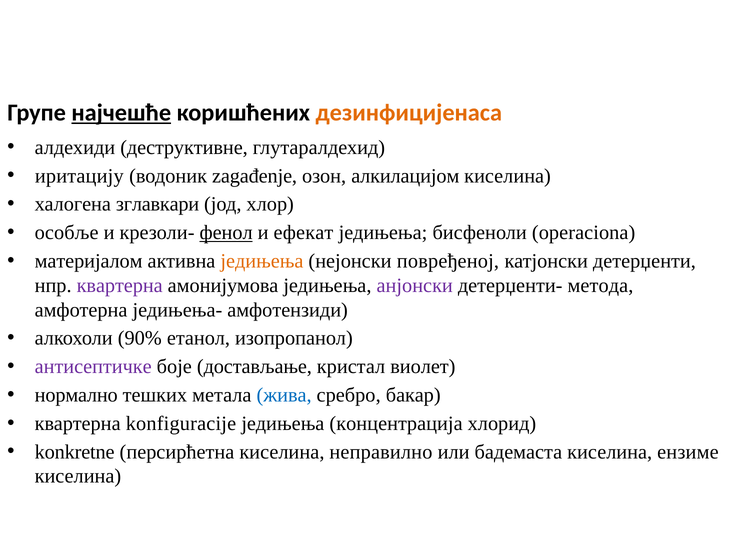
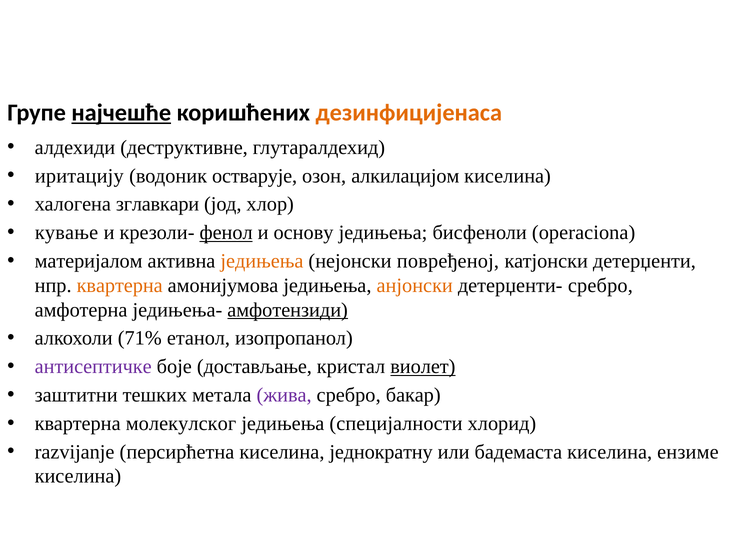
zagađenje: zagađenje -> остварује
особље: особље -> кување
ефекат: ефекат -> основу
квартерна at (120, 285) colour: purple -> orange
анјонски colour: purple -> orange
детерџенти- метода: метода -> сребро
амфотензиди underline: none -> present
90%: 90% -> 71%
виолет underline: none -> present
нормално: нормално -> заштитни
жива colour: blue -> purple
konfiguracije: konfiguracije -> молекулског
концентрација: концентрација -> специјалности
konkretne: konkretne -> razvijanje
неправилно: неправилно -> једнократну
